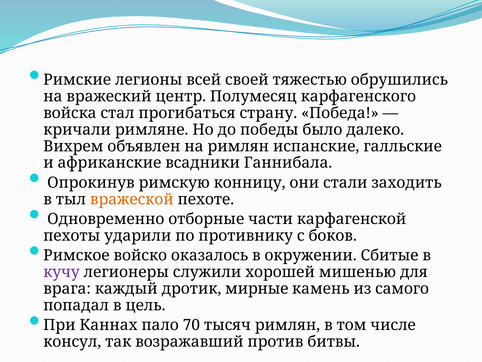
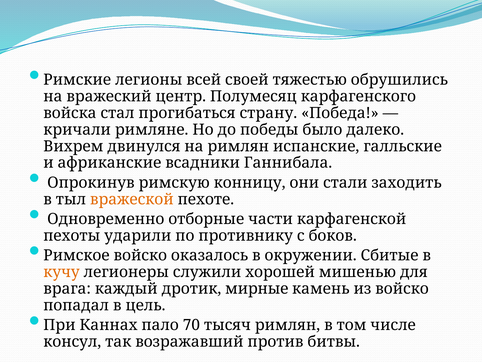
объявлен: объявлен -> двинулся
кучу colour: purple -> orange
из самого: самого -> войско
